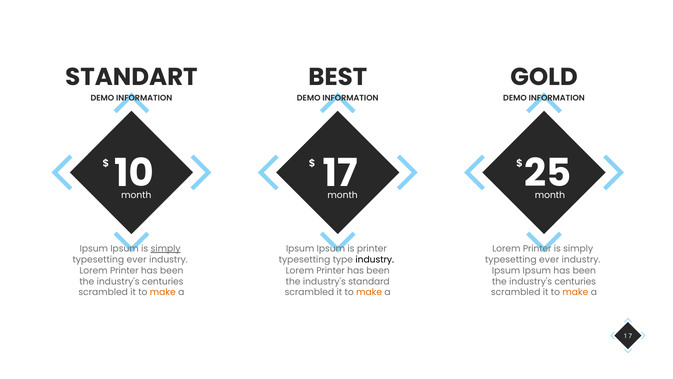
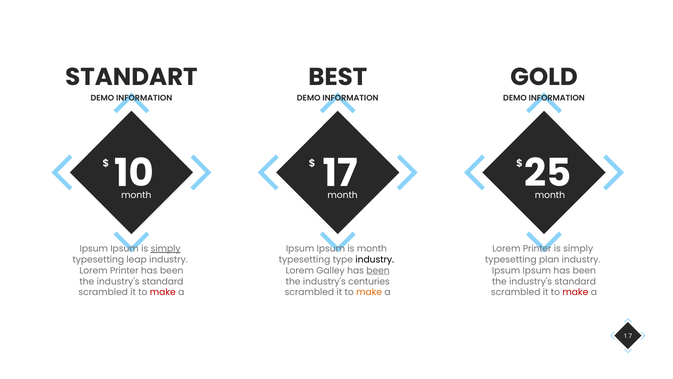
is printer: printer -> month
ever at (137, 259): ever -> leap
ever at (549, 259): ever -> plan
Printer at (331, 270): Printer -> Galley
been at (378, 270) underline: none -> present
centuries at (163, 281): centuries -> standard
standard: standard -> centuries
centuries at (575, 281): centuries -> standard
make at (163, 292) colour: orange -> red
make at (575, 292) colour: orange -> red
